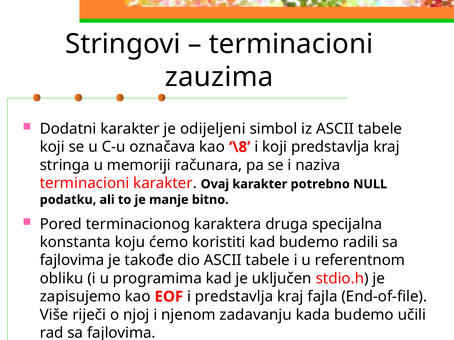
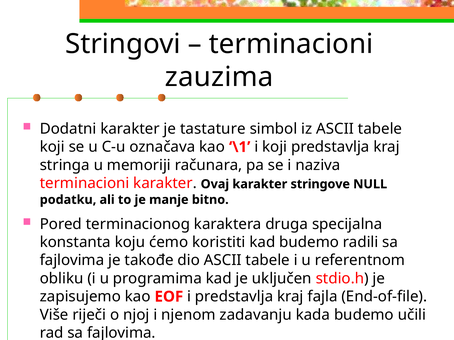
odijeljeni: odijeljeni -> tastature
\8: \8 -> \1
potrebno: potrebno -> stringove
